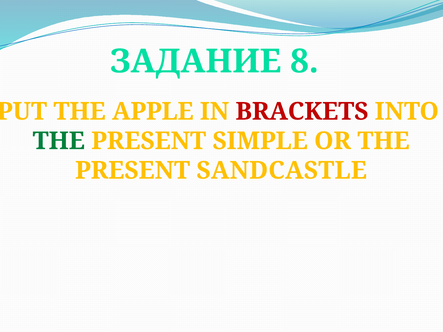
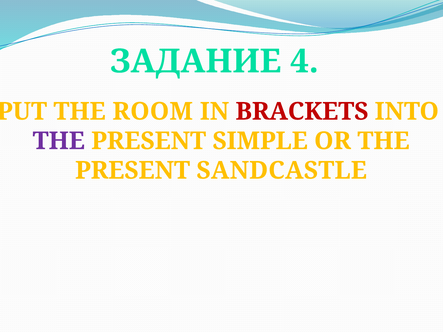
8: 8 -> 4
APPLE: APPLE -> ROOM
THE at (59, 141) colour: green -> purple
